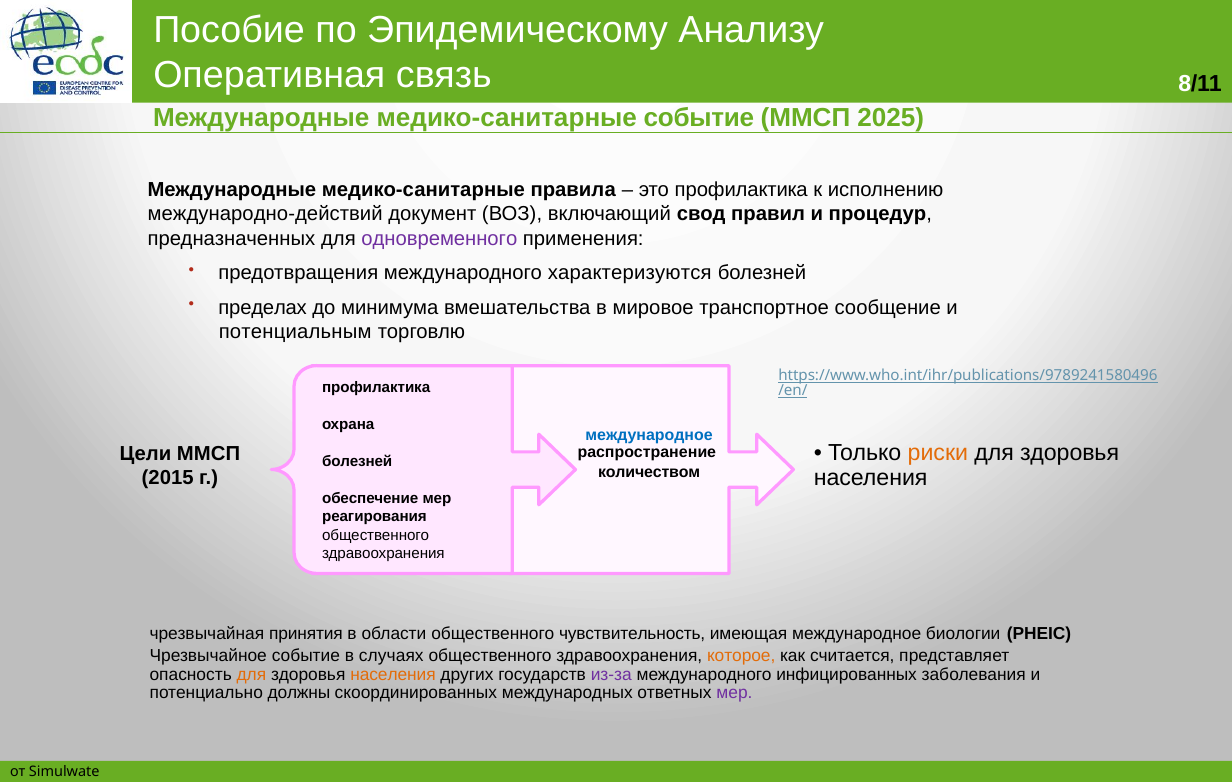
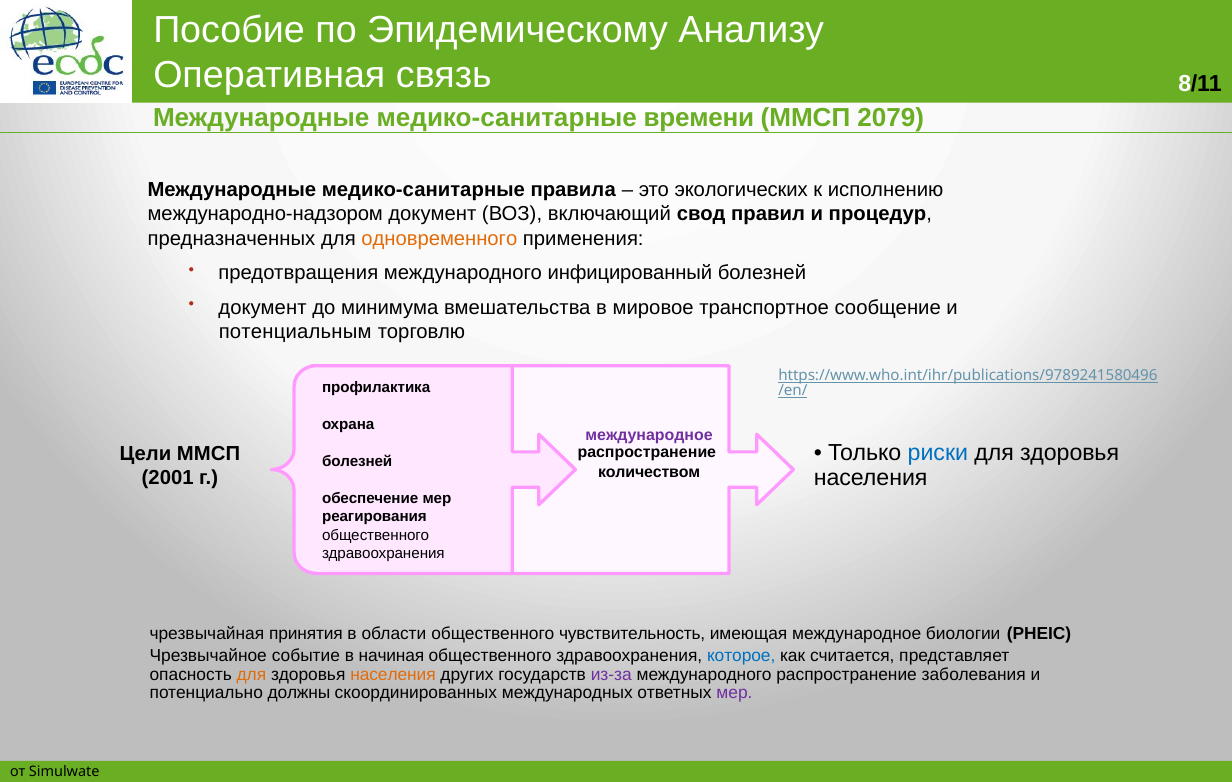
медико-санитарные событие: событие -> времени
2025: 2025 -> 2079
это профилактика: профилактика -> экологических
международно-действий: международно-действий -> международно-надзором
одновременного colour: purple -> orange
характеризуются: характеризуются -> инфицированный
пределах at (263, 307): пределах -> документ
международное at (649, 435) colour: blue -> purple
риски colour: orange -> blue
2015: 2015 -> 2001
случаях: случаях -> начиная
которое colour: orange -> blue
международного инфицированных: инфицированных -> распространение
